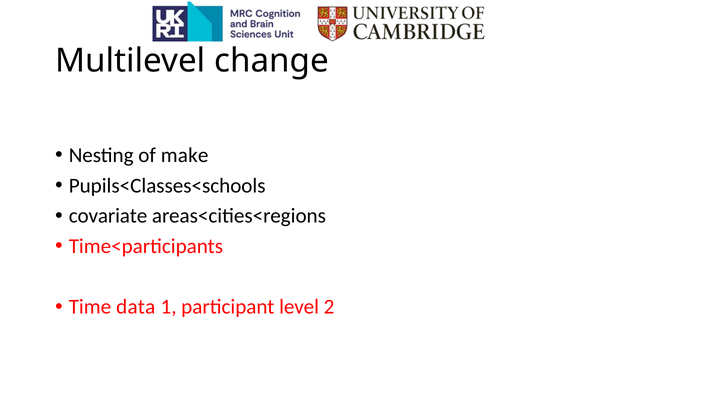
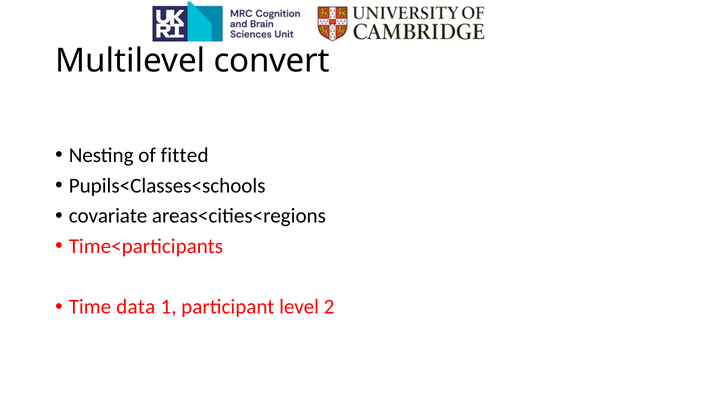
change: change -> convert
make: make -> fitted
